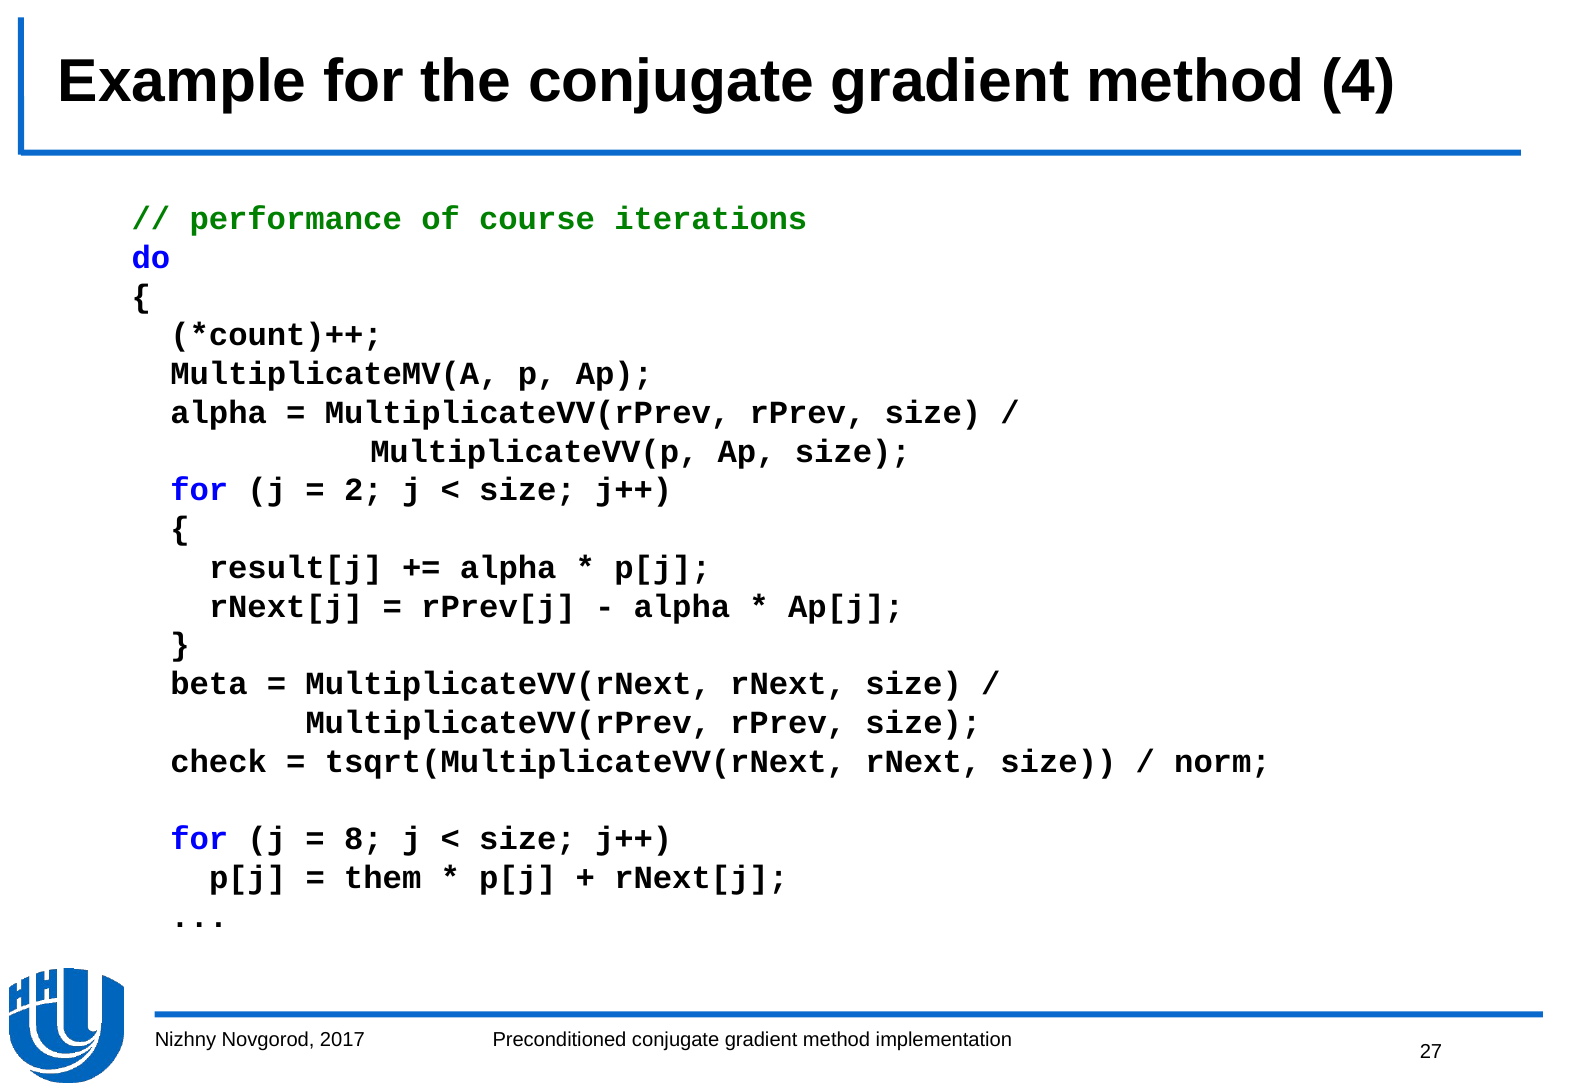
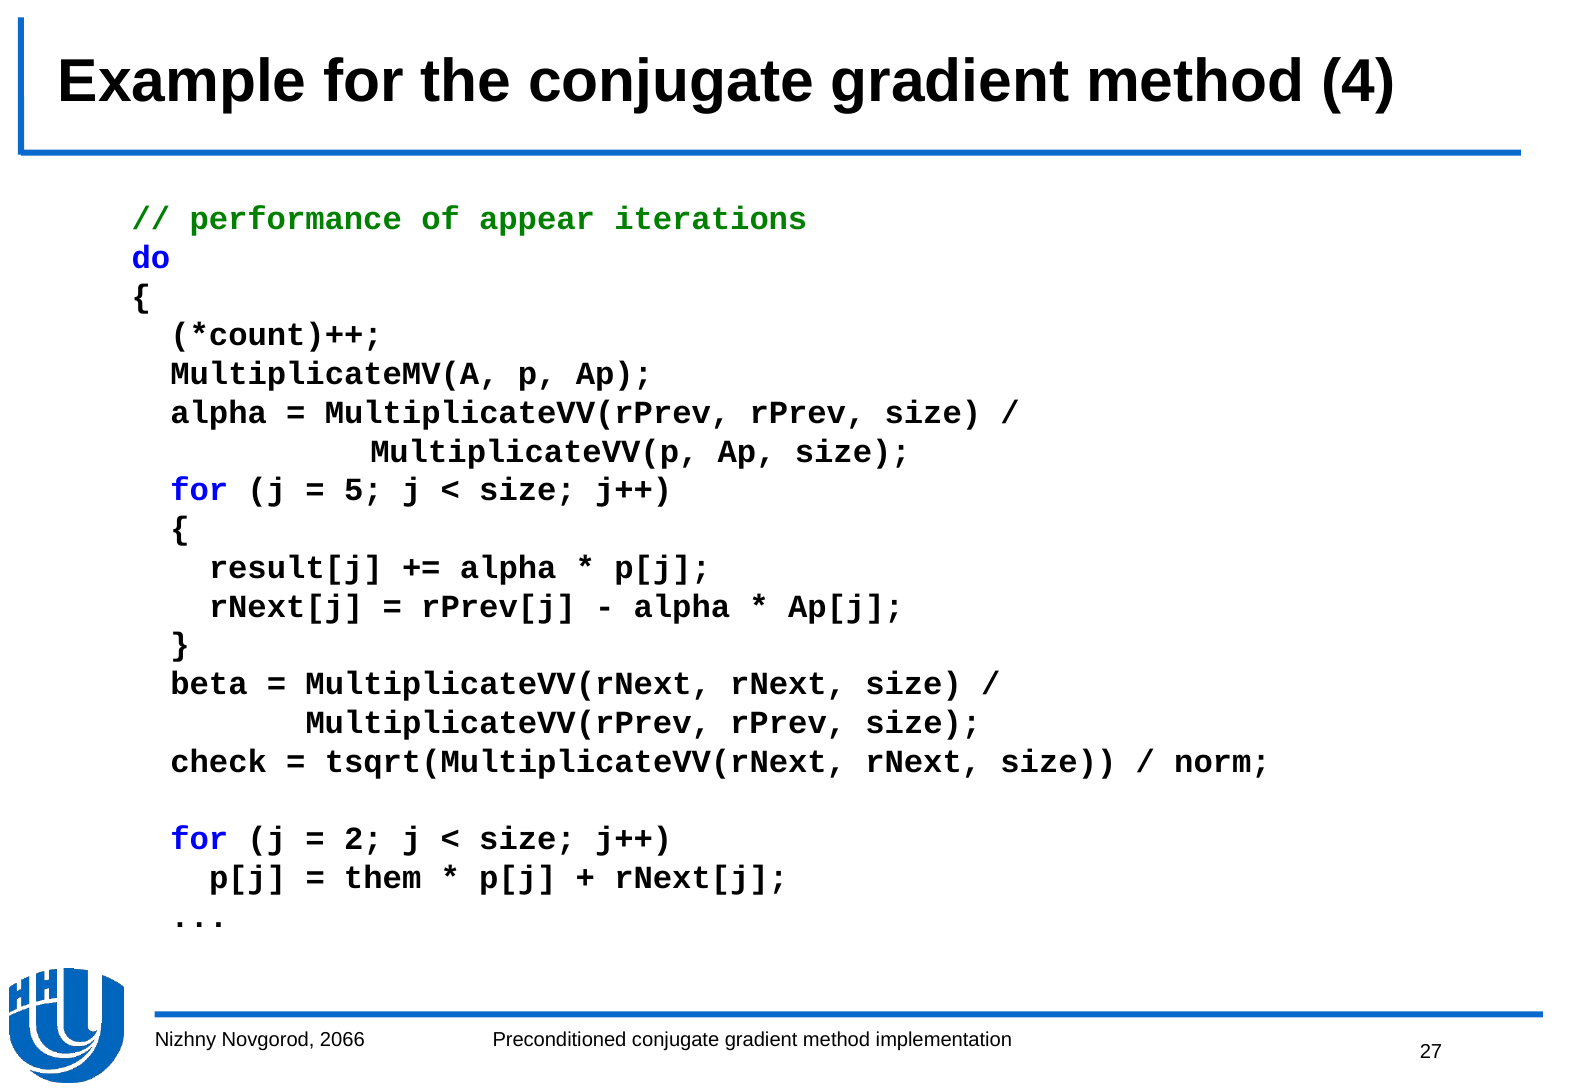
course: course -> appear
2: 2 -> 5
8: 8 -> 2
2017: 2017 -> 2066
